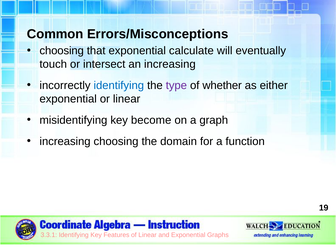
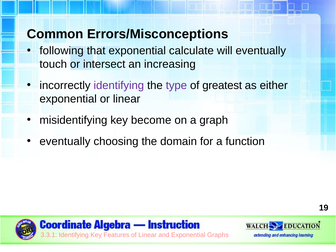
choosing at (62, 51): choosing -> following
identifying at (119, 85) colour: blue -> purple
whether: whether -> greatest
increasing at (65, 141): increasing -> eventually
